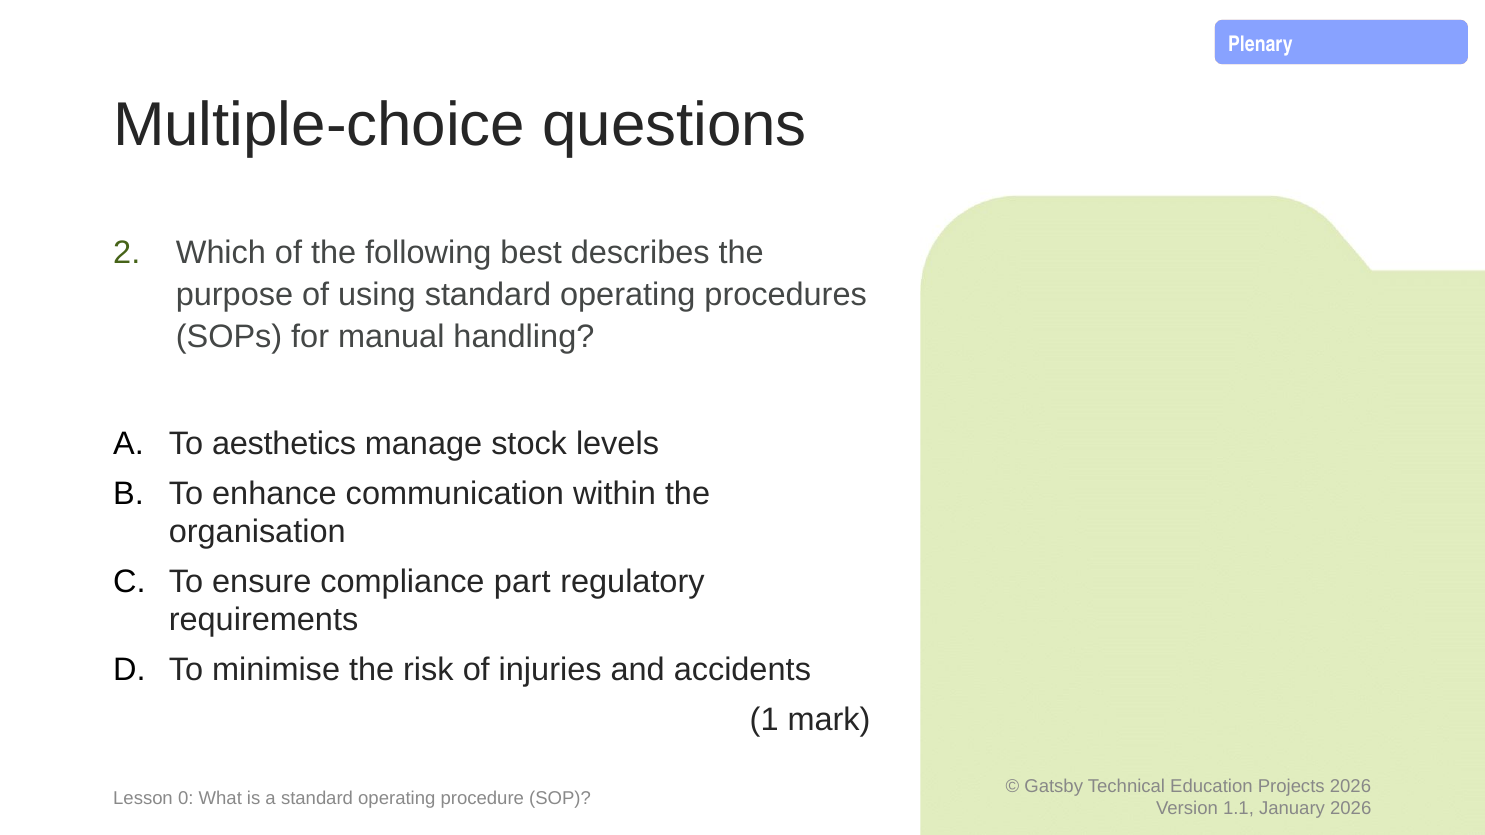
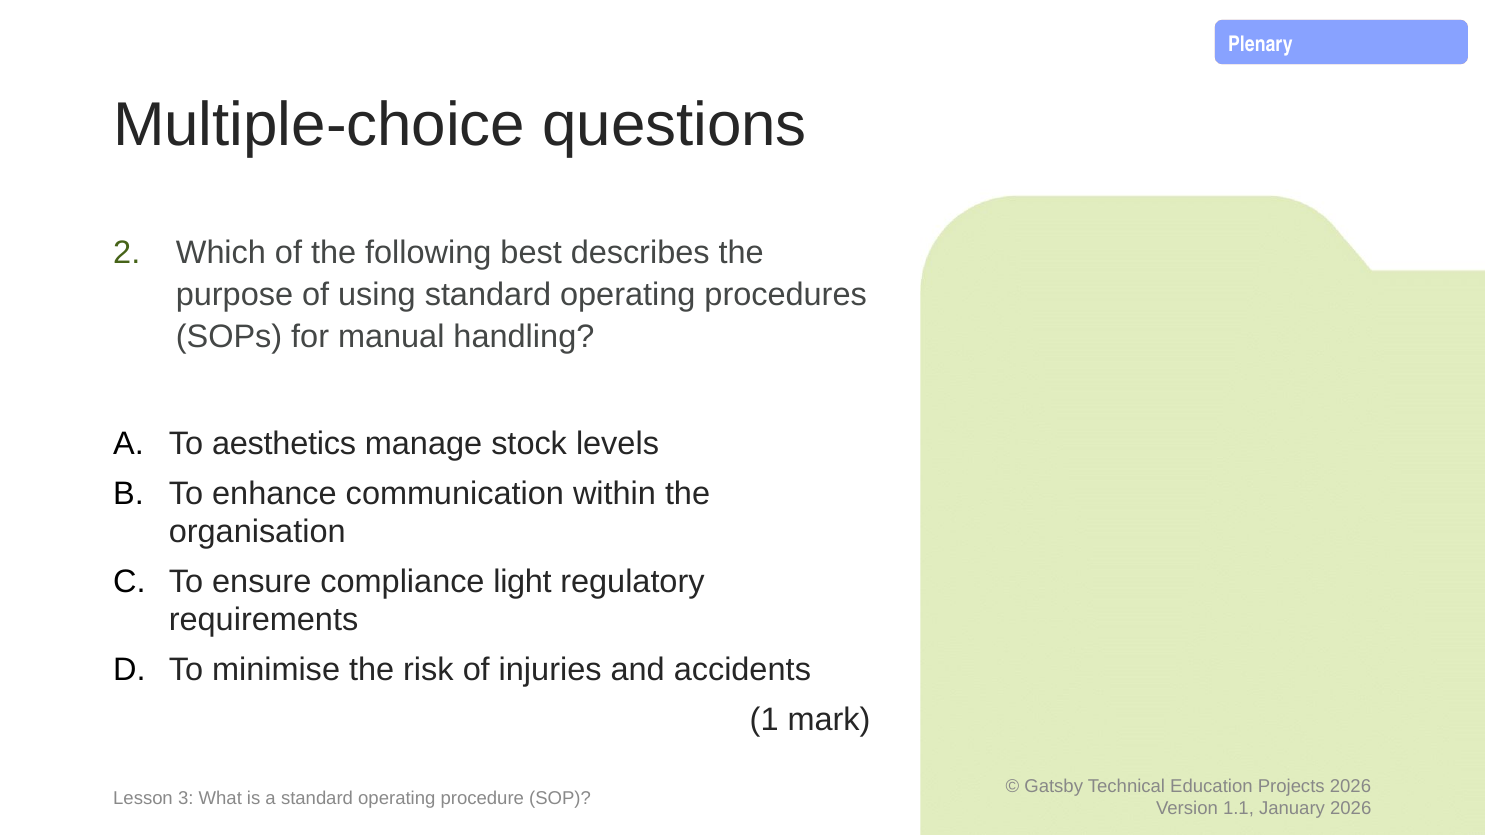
part: part -> light
0: 0 -> 3
